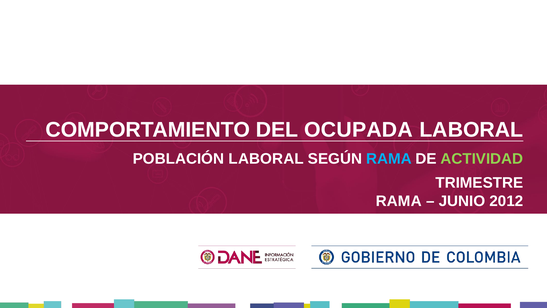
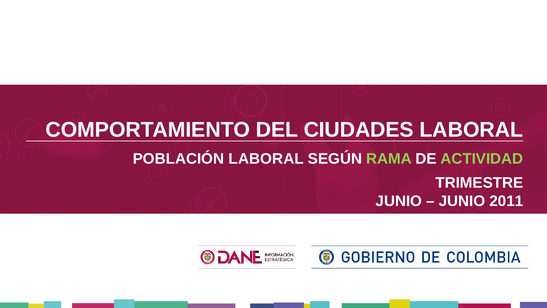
OCUPADA: OCUPADA -> CIUDADES
RAMA at (389, 159) colour: light blue -> light green
RAMA at (399, 201): RAMA -> JUNIO
2012: 2012 -> 2011
